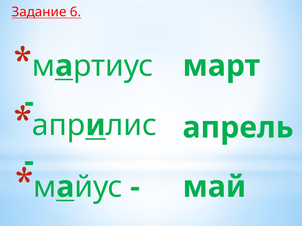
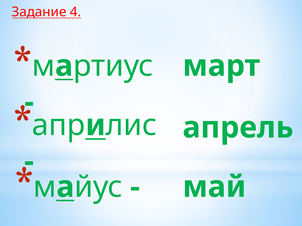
6: 6 -> 4
